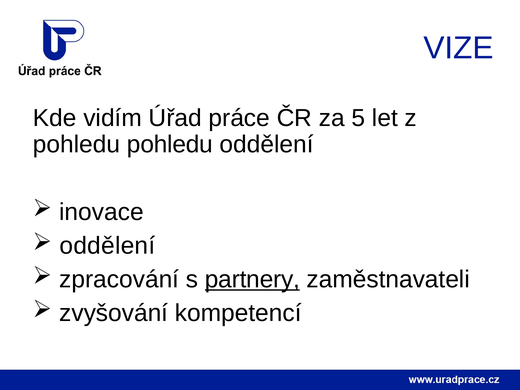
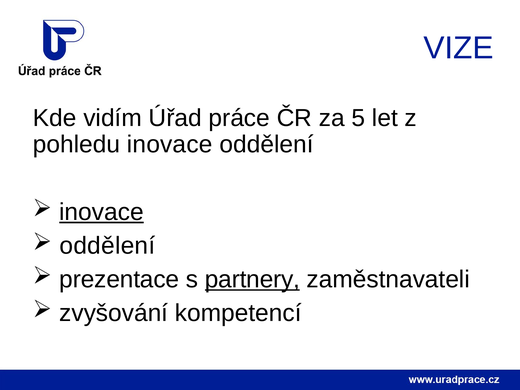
pohledu pohledu: pohledu -> inovace
inovace at (101, 212) underline: none -> present
zpracování: zpracování -> prezentace
